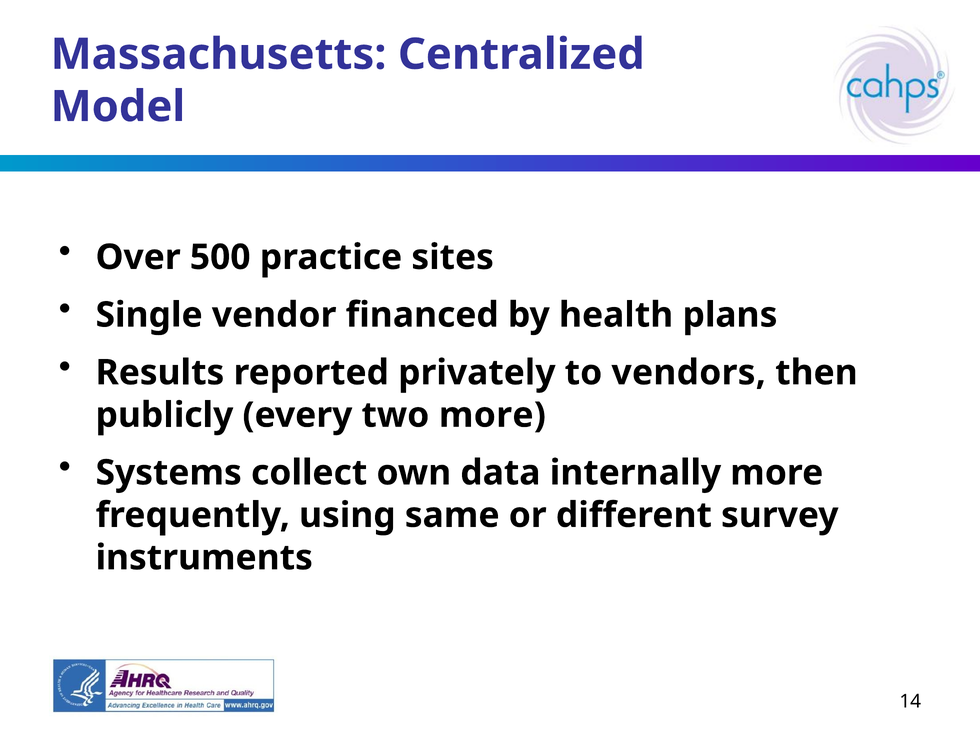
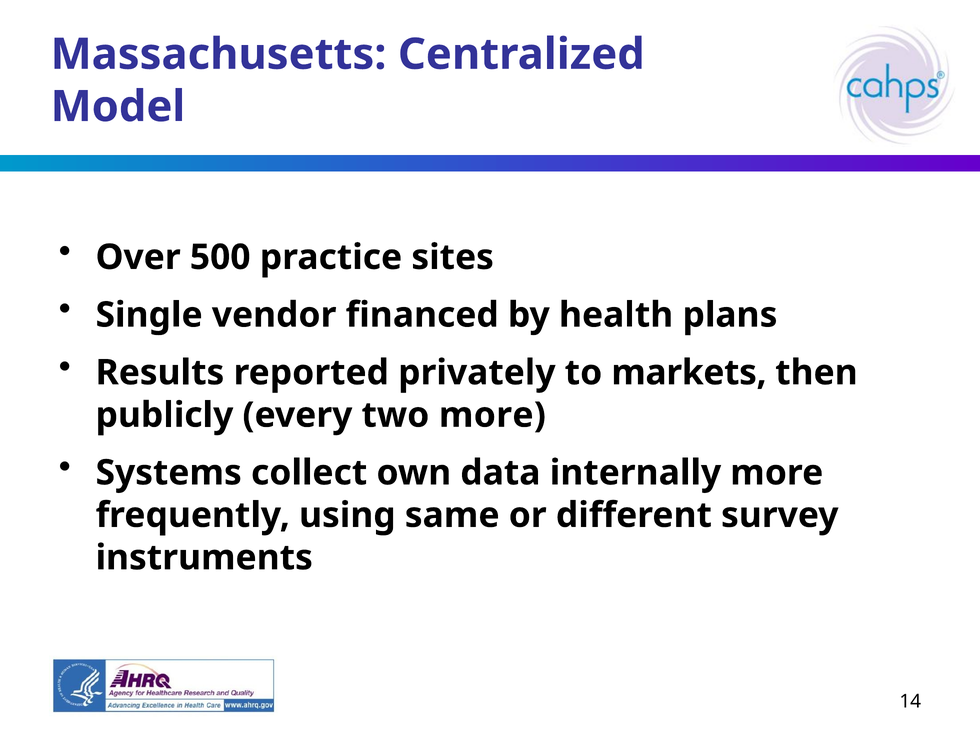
vendors: vendors -> markets
